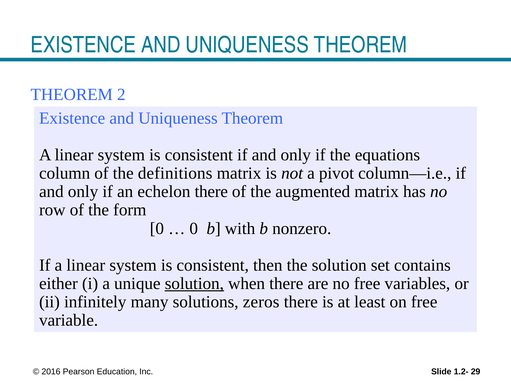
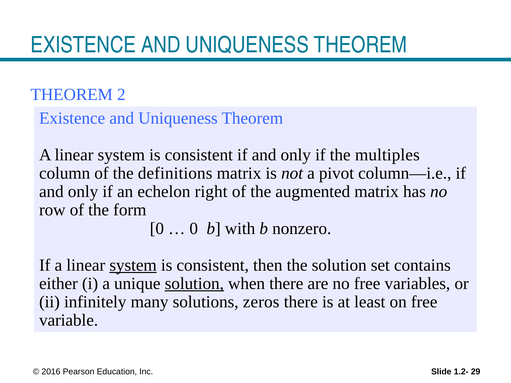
equations: equations -> multiples
echelon there: there -> right
system at (133, 265) underline: none -> present
